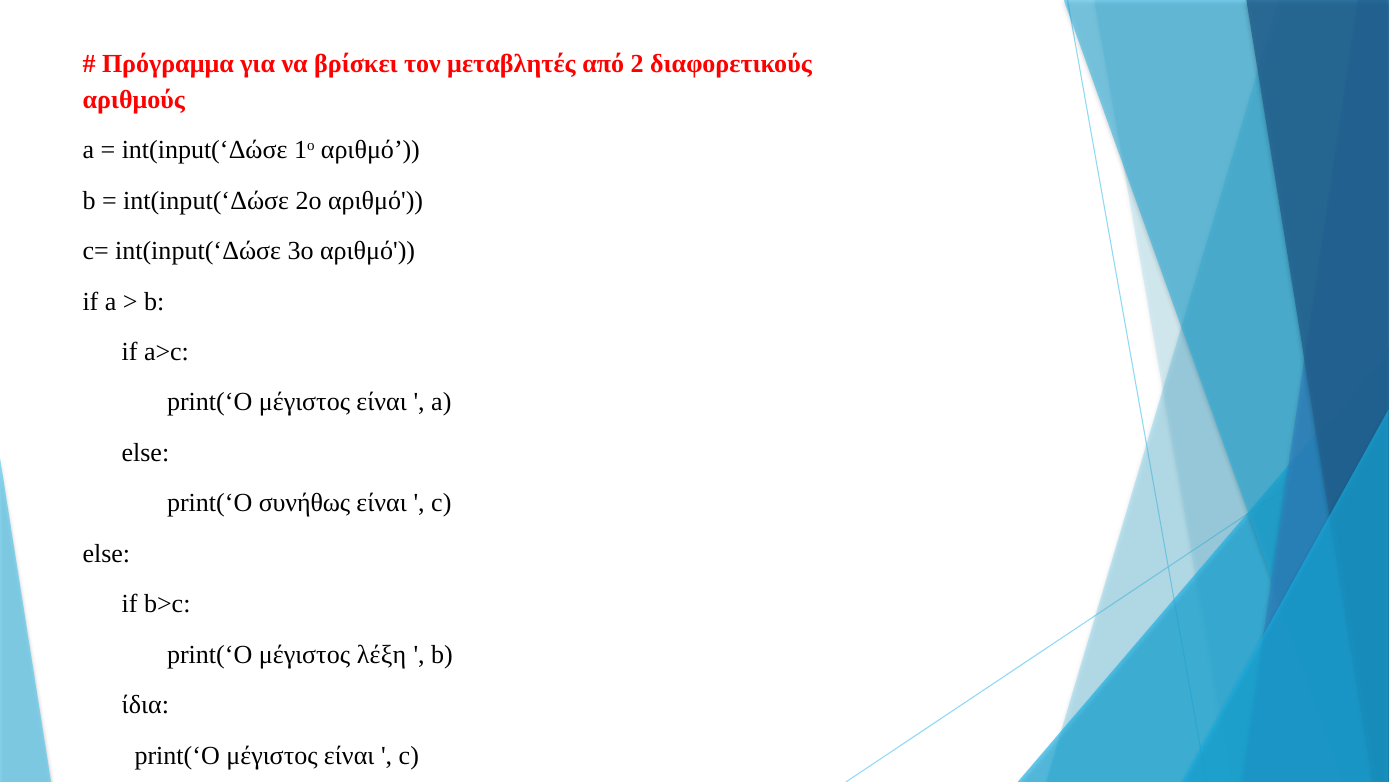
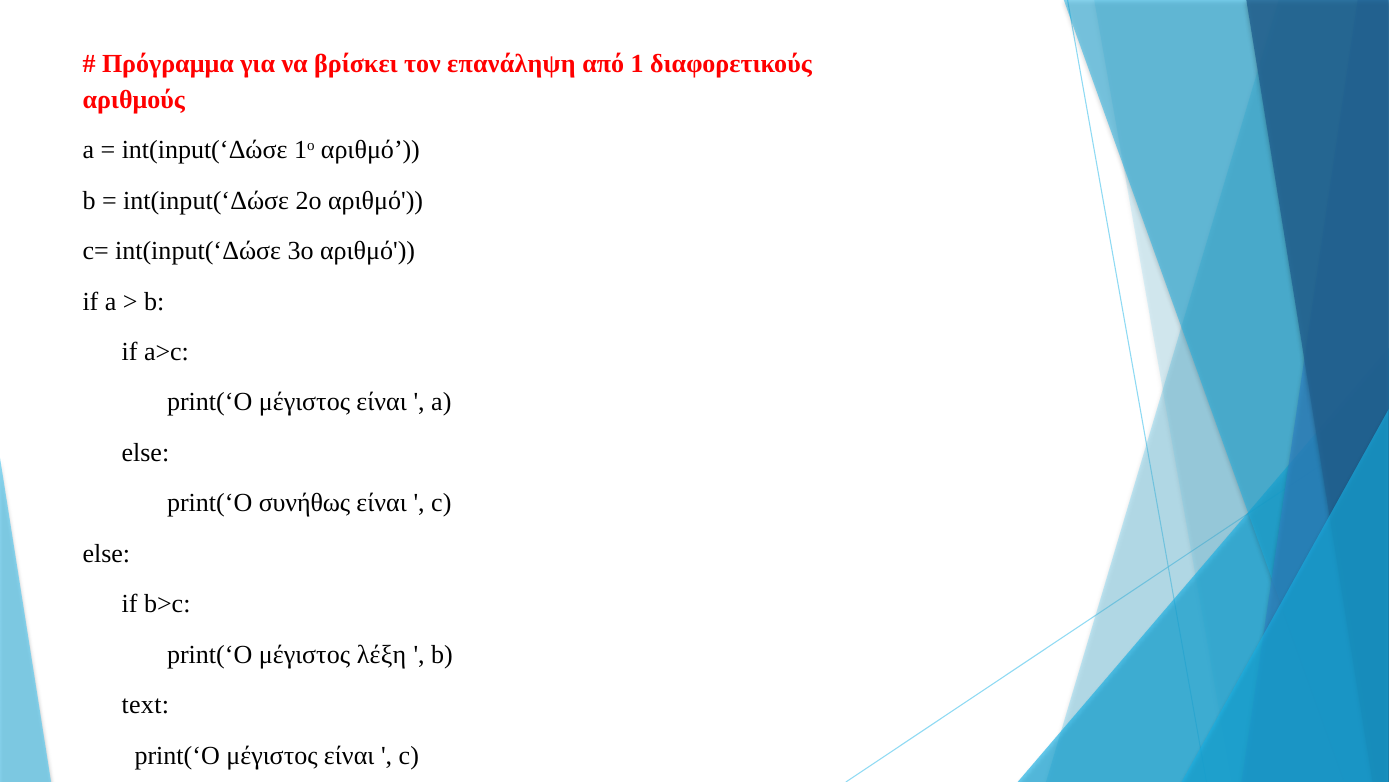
μεταβλητές: μεταβλητές -> επανάληψη
2: 2 -> 1
ίδια: ίδια -> text
